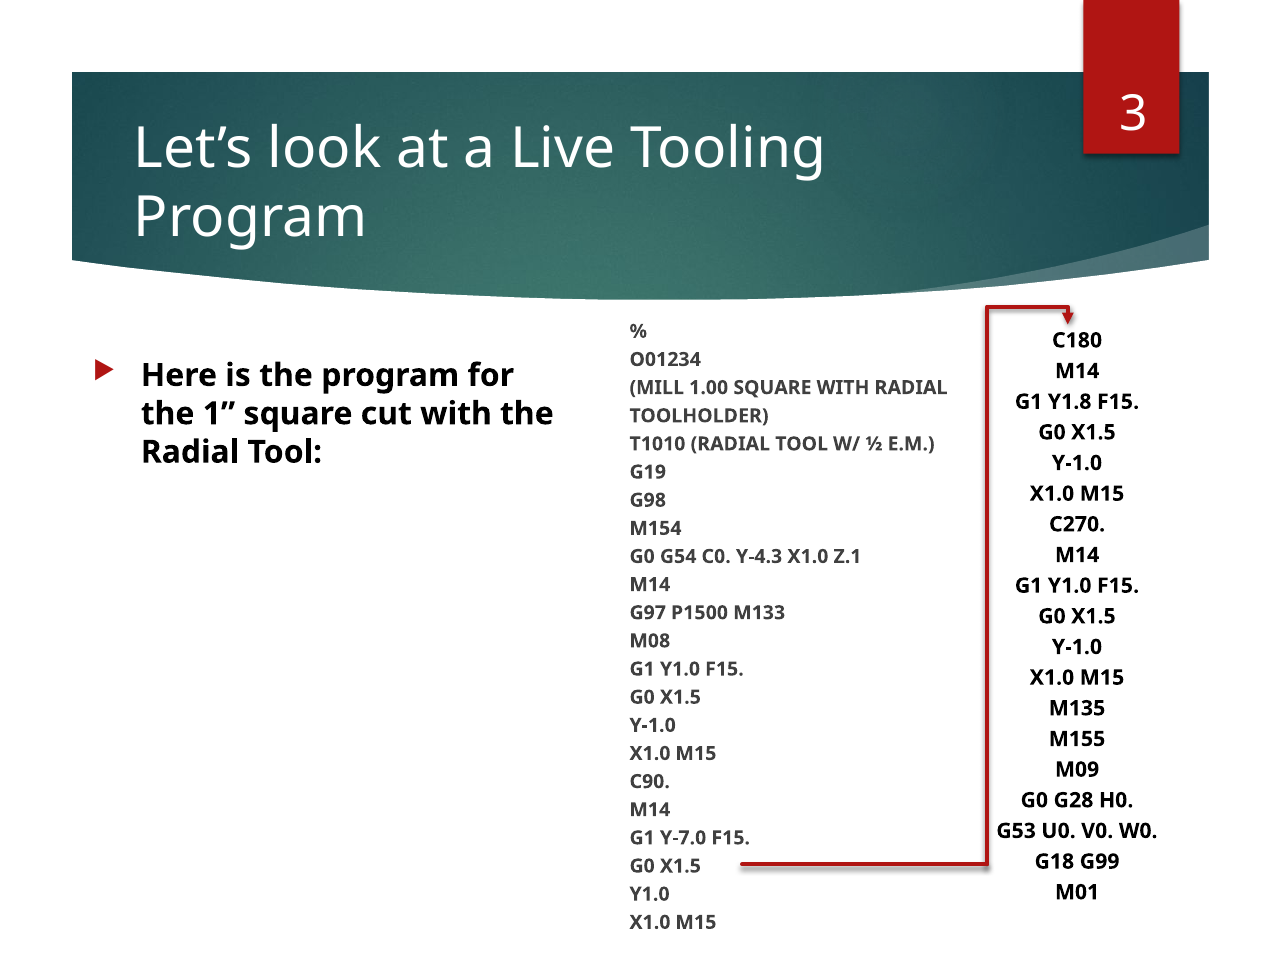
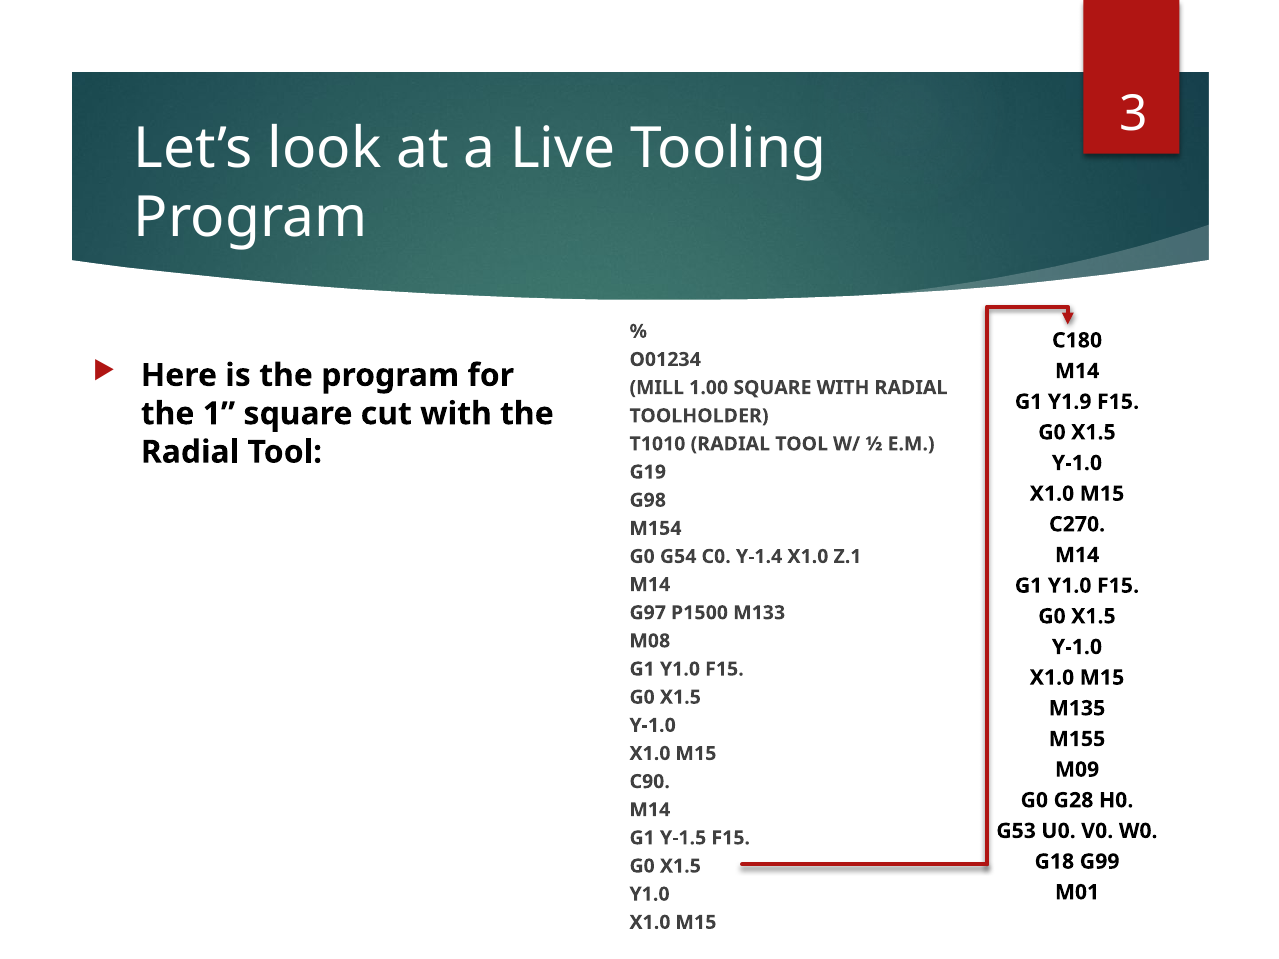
Y1.8: Y1.8 -> Y1.9
Y-4.3: Y-4.3 -> Y-1.4
Y-7.0: Y-7.0 -> Y-1.5
